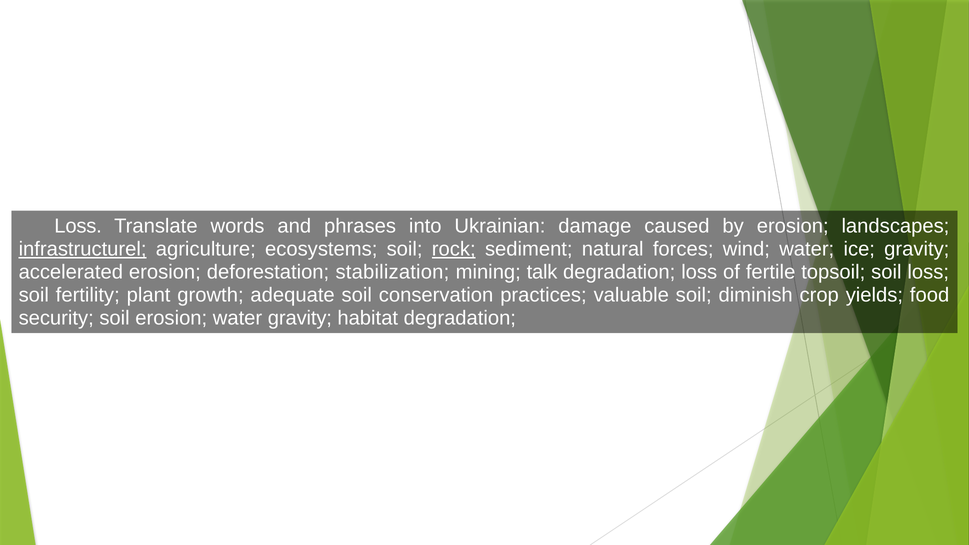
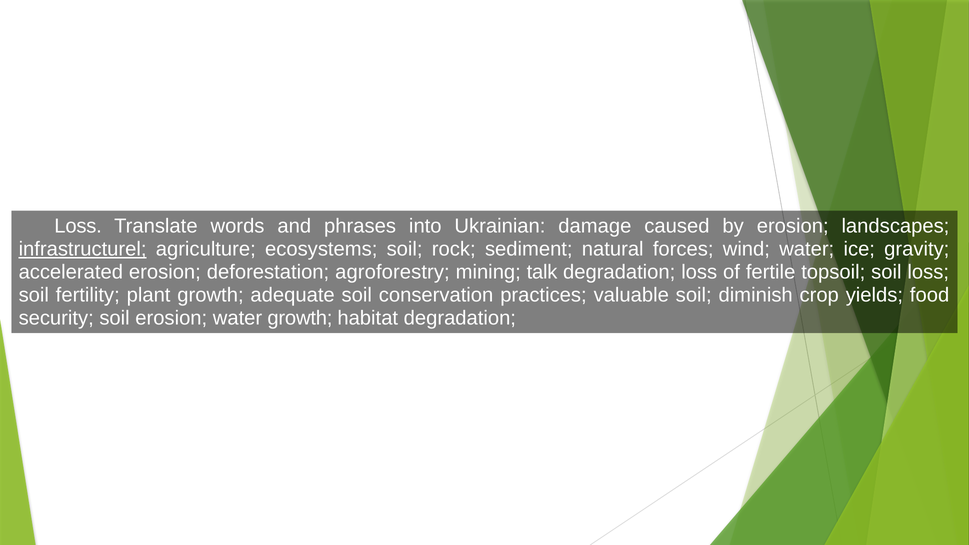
rock underline: present -> none
stabilization: stabilization -> agroforestry
water gravity: gravity -> growth
